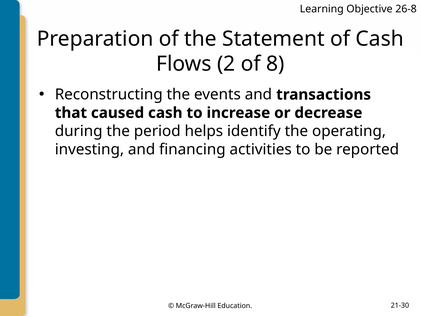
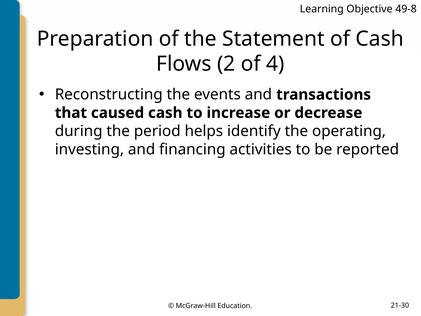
26-8: 26-8 -> 49-8
8: 8 -> 4
